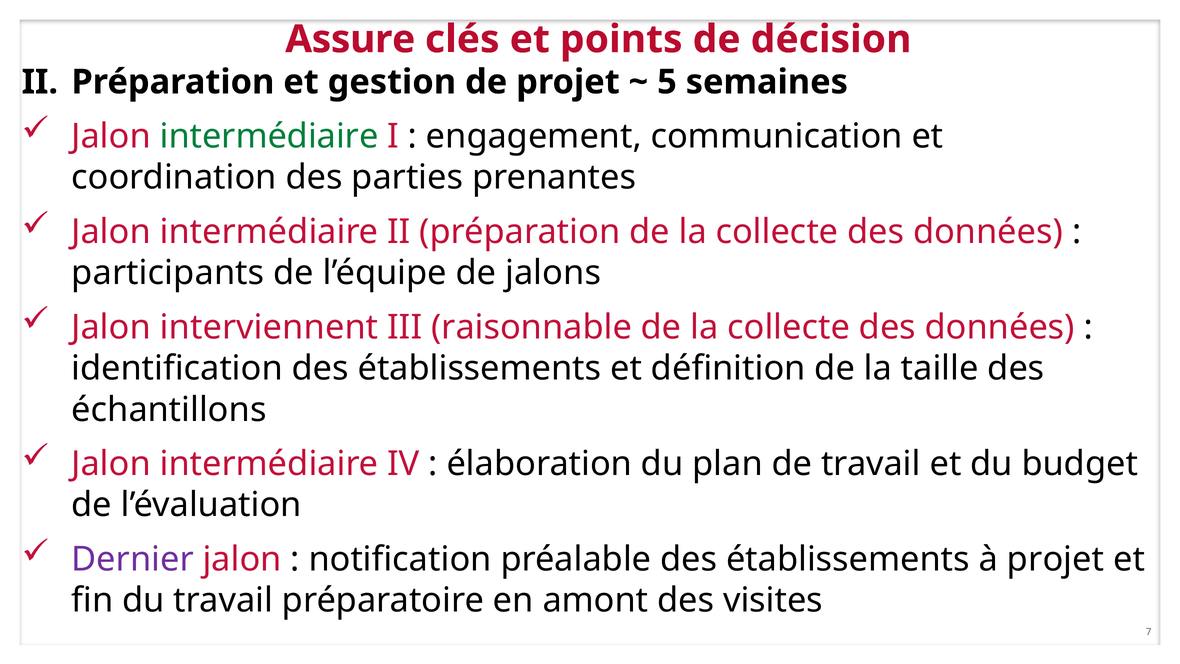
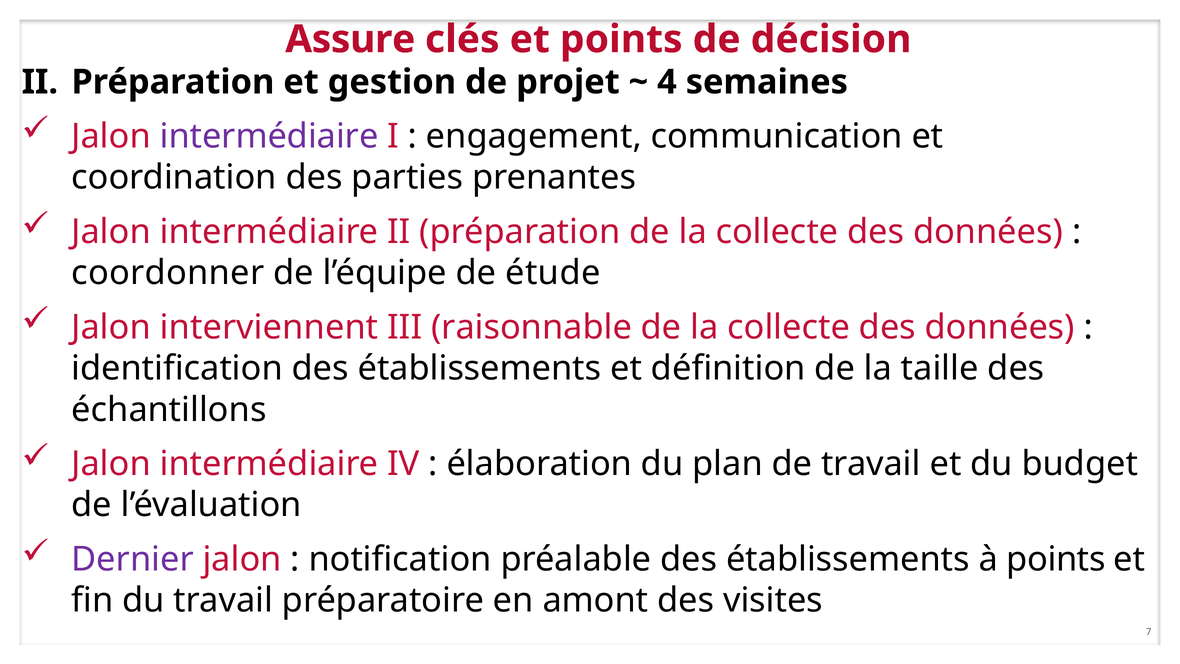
5: 5 -> 4
intermédiaire at (269, 136) colour: green -> purple
participants: participants -> coordonner
jalons: jalons -> étude
à projet: projet -> points
